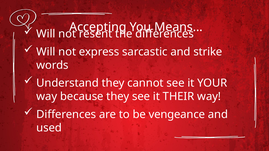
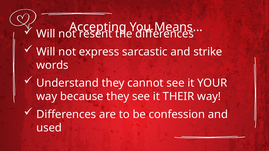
vengeance: vengeance -> confession
